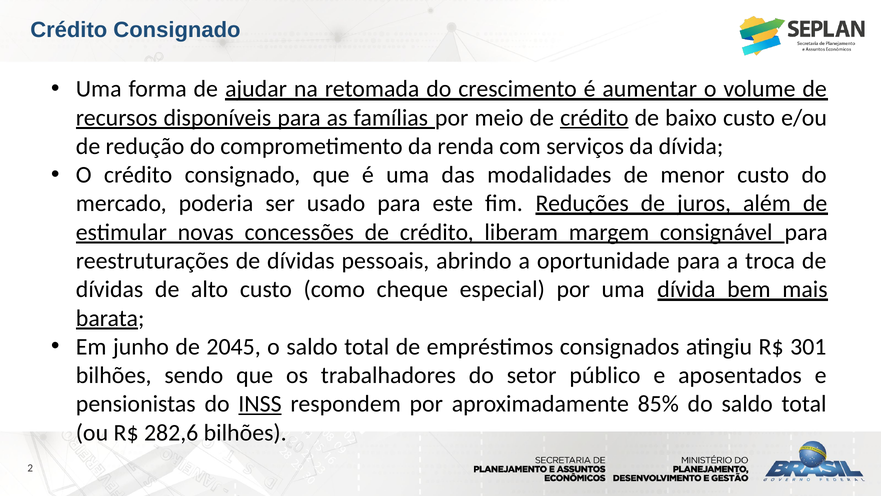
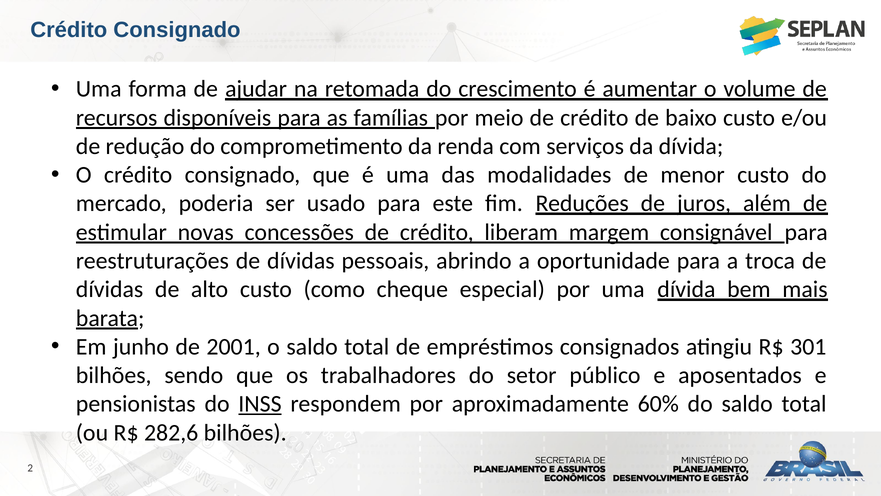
crédito at (594, 118) underline: present -> none
2045: 2045 -> 2001
85%: 85% -> 60%
